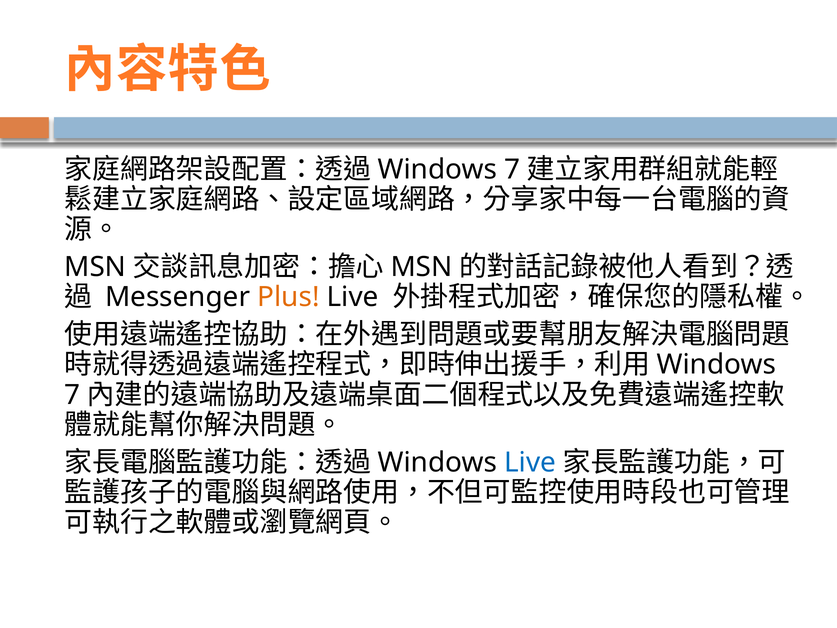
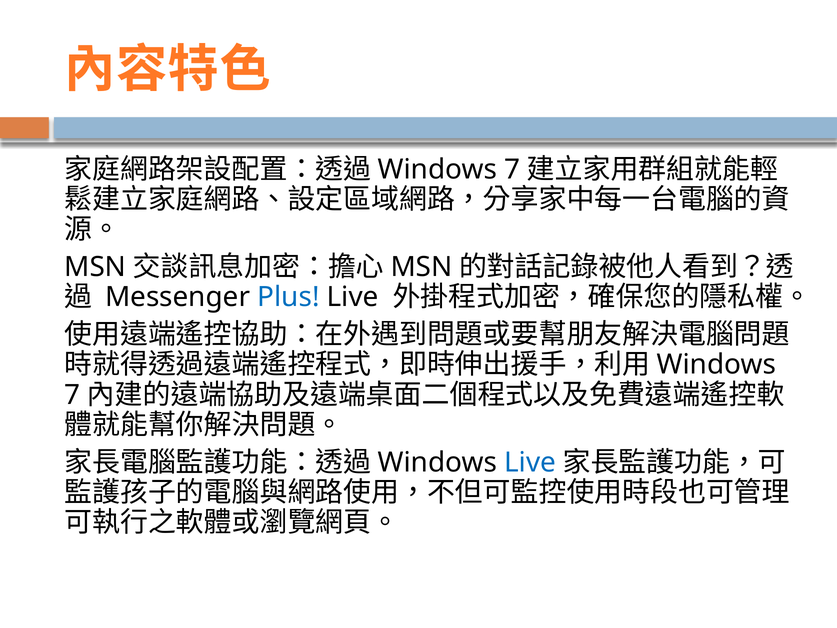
Plus colour: orange -> blue
